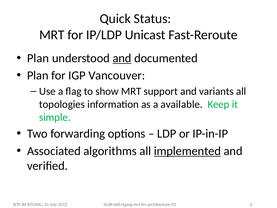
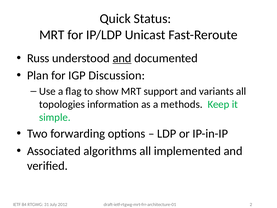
Plan at (38, 58): Plan -> Russ
Vancouver: Vancouver -> Discussion
available: available -> methods
implemented underline: present -> none
